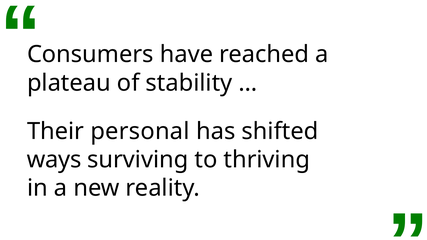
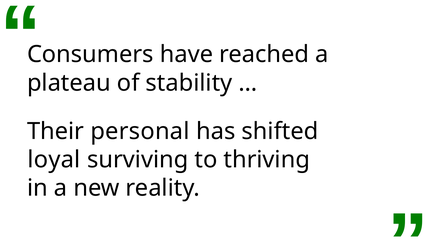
ways: ways -> loyal
